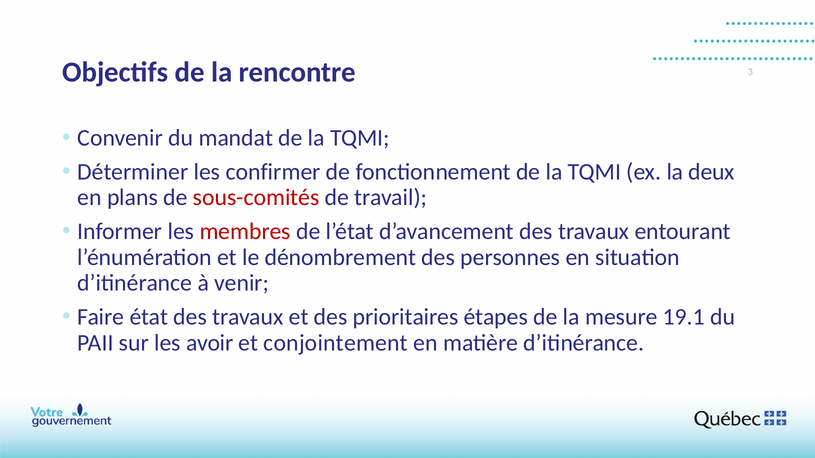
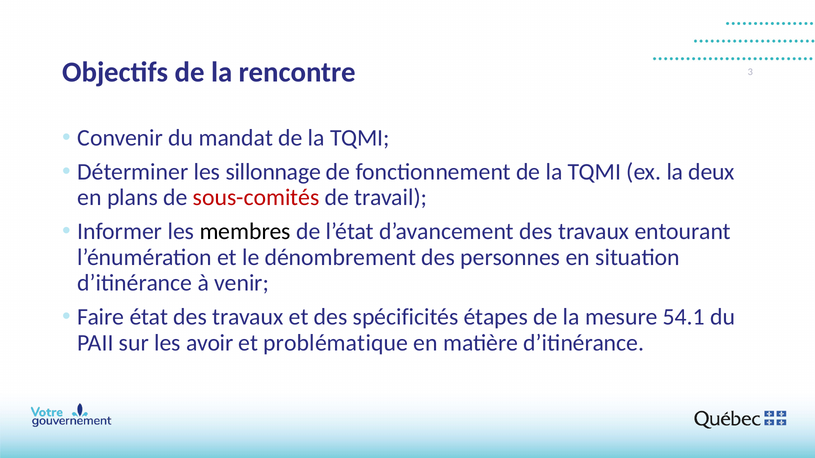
confirmer: confirmer -> sillonnage
membres colour: red -> black
prioritaires: prioritaires -> spécificités
19.1: 19.1 -> 54.1
conjointement: conjointement -> problématique
